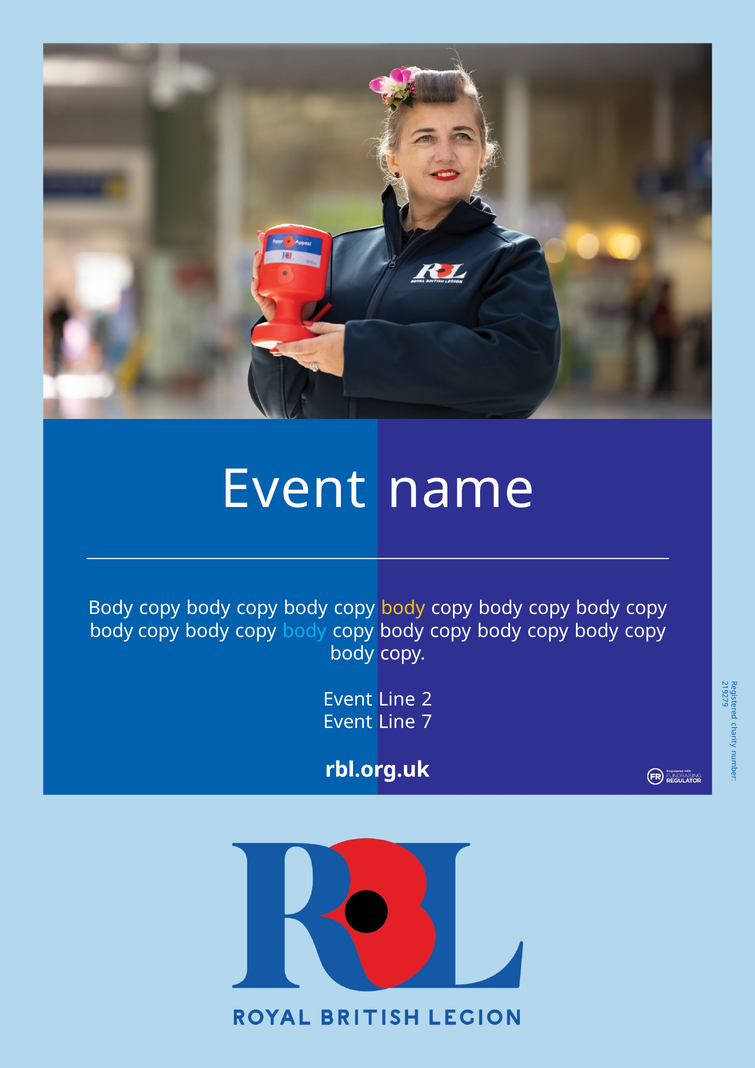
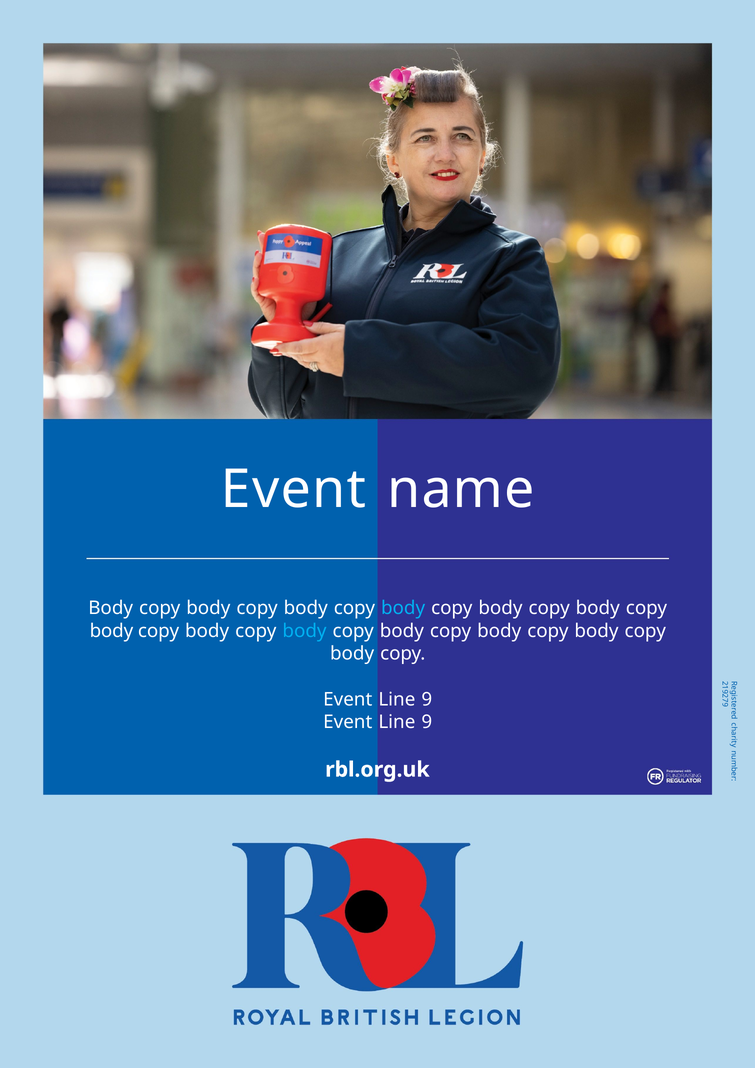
body at (403, 608) colour: yellow -> light blue
2 at (427, 699): 2 -> 9
7 at (427, 722): 7 -> 9
